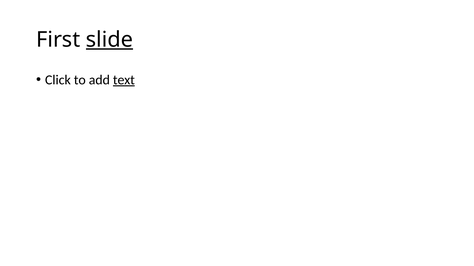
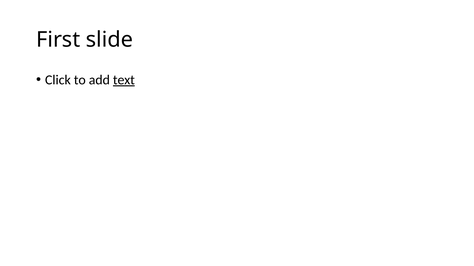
slide underline: present -> none
